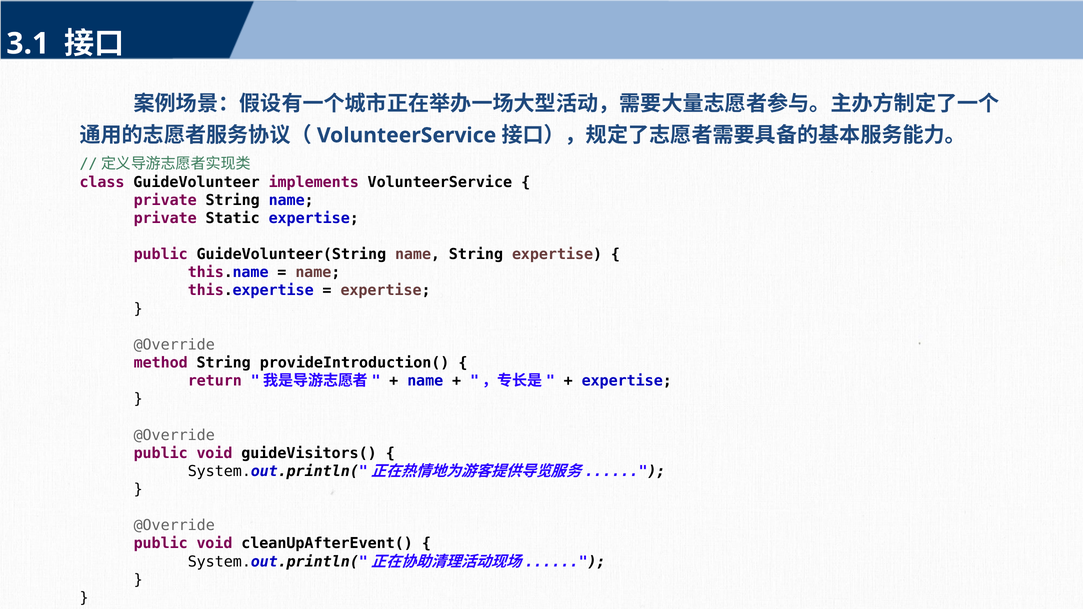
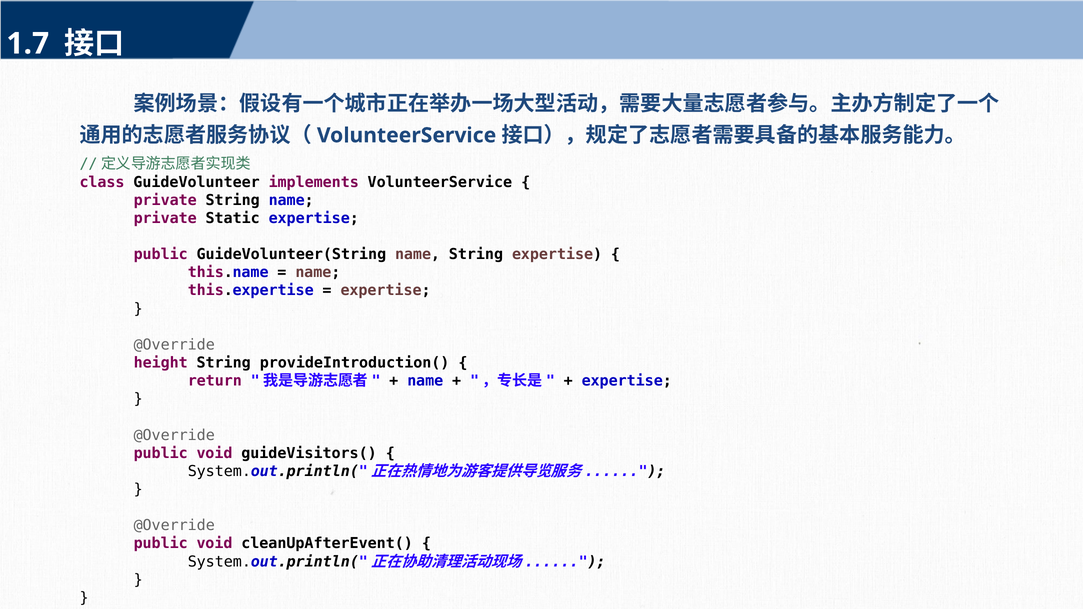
3.1: 3.1 -> 1.7
method: method -> height
